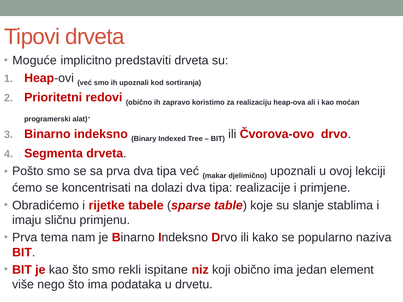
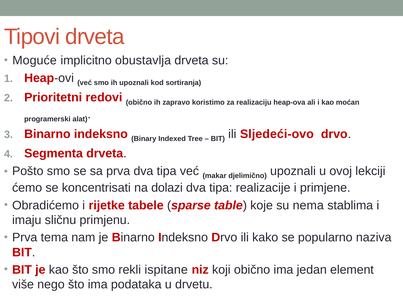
predstaviti: predstaviti -> obustavlja
Čvorova-ovo: Čvorova-ovo -> Sljedeći-ovo
slanje: slanje -> nema
